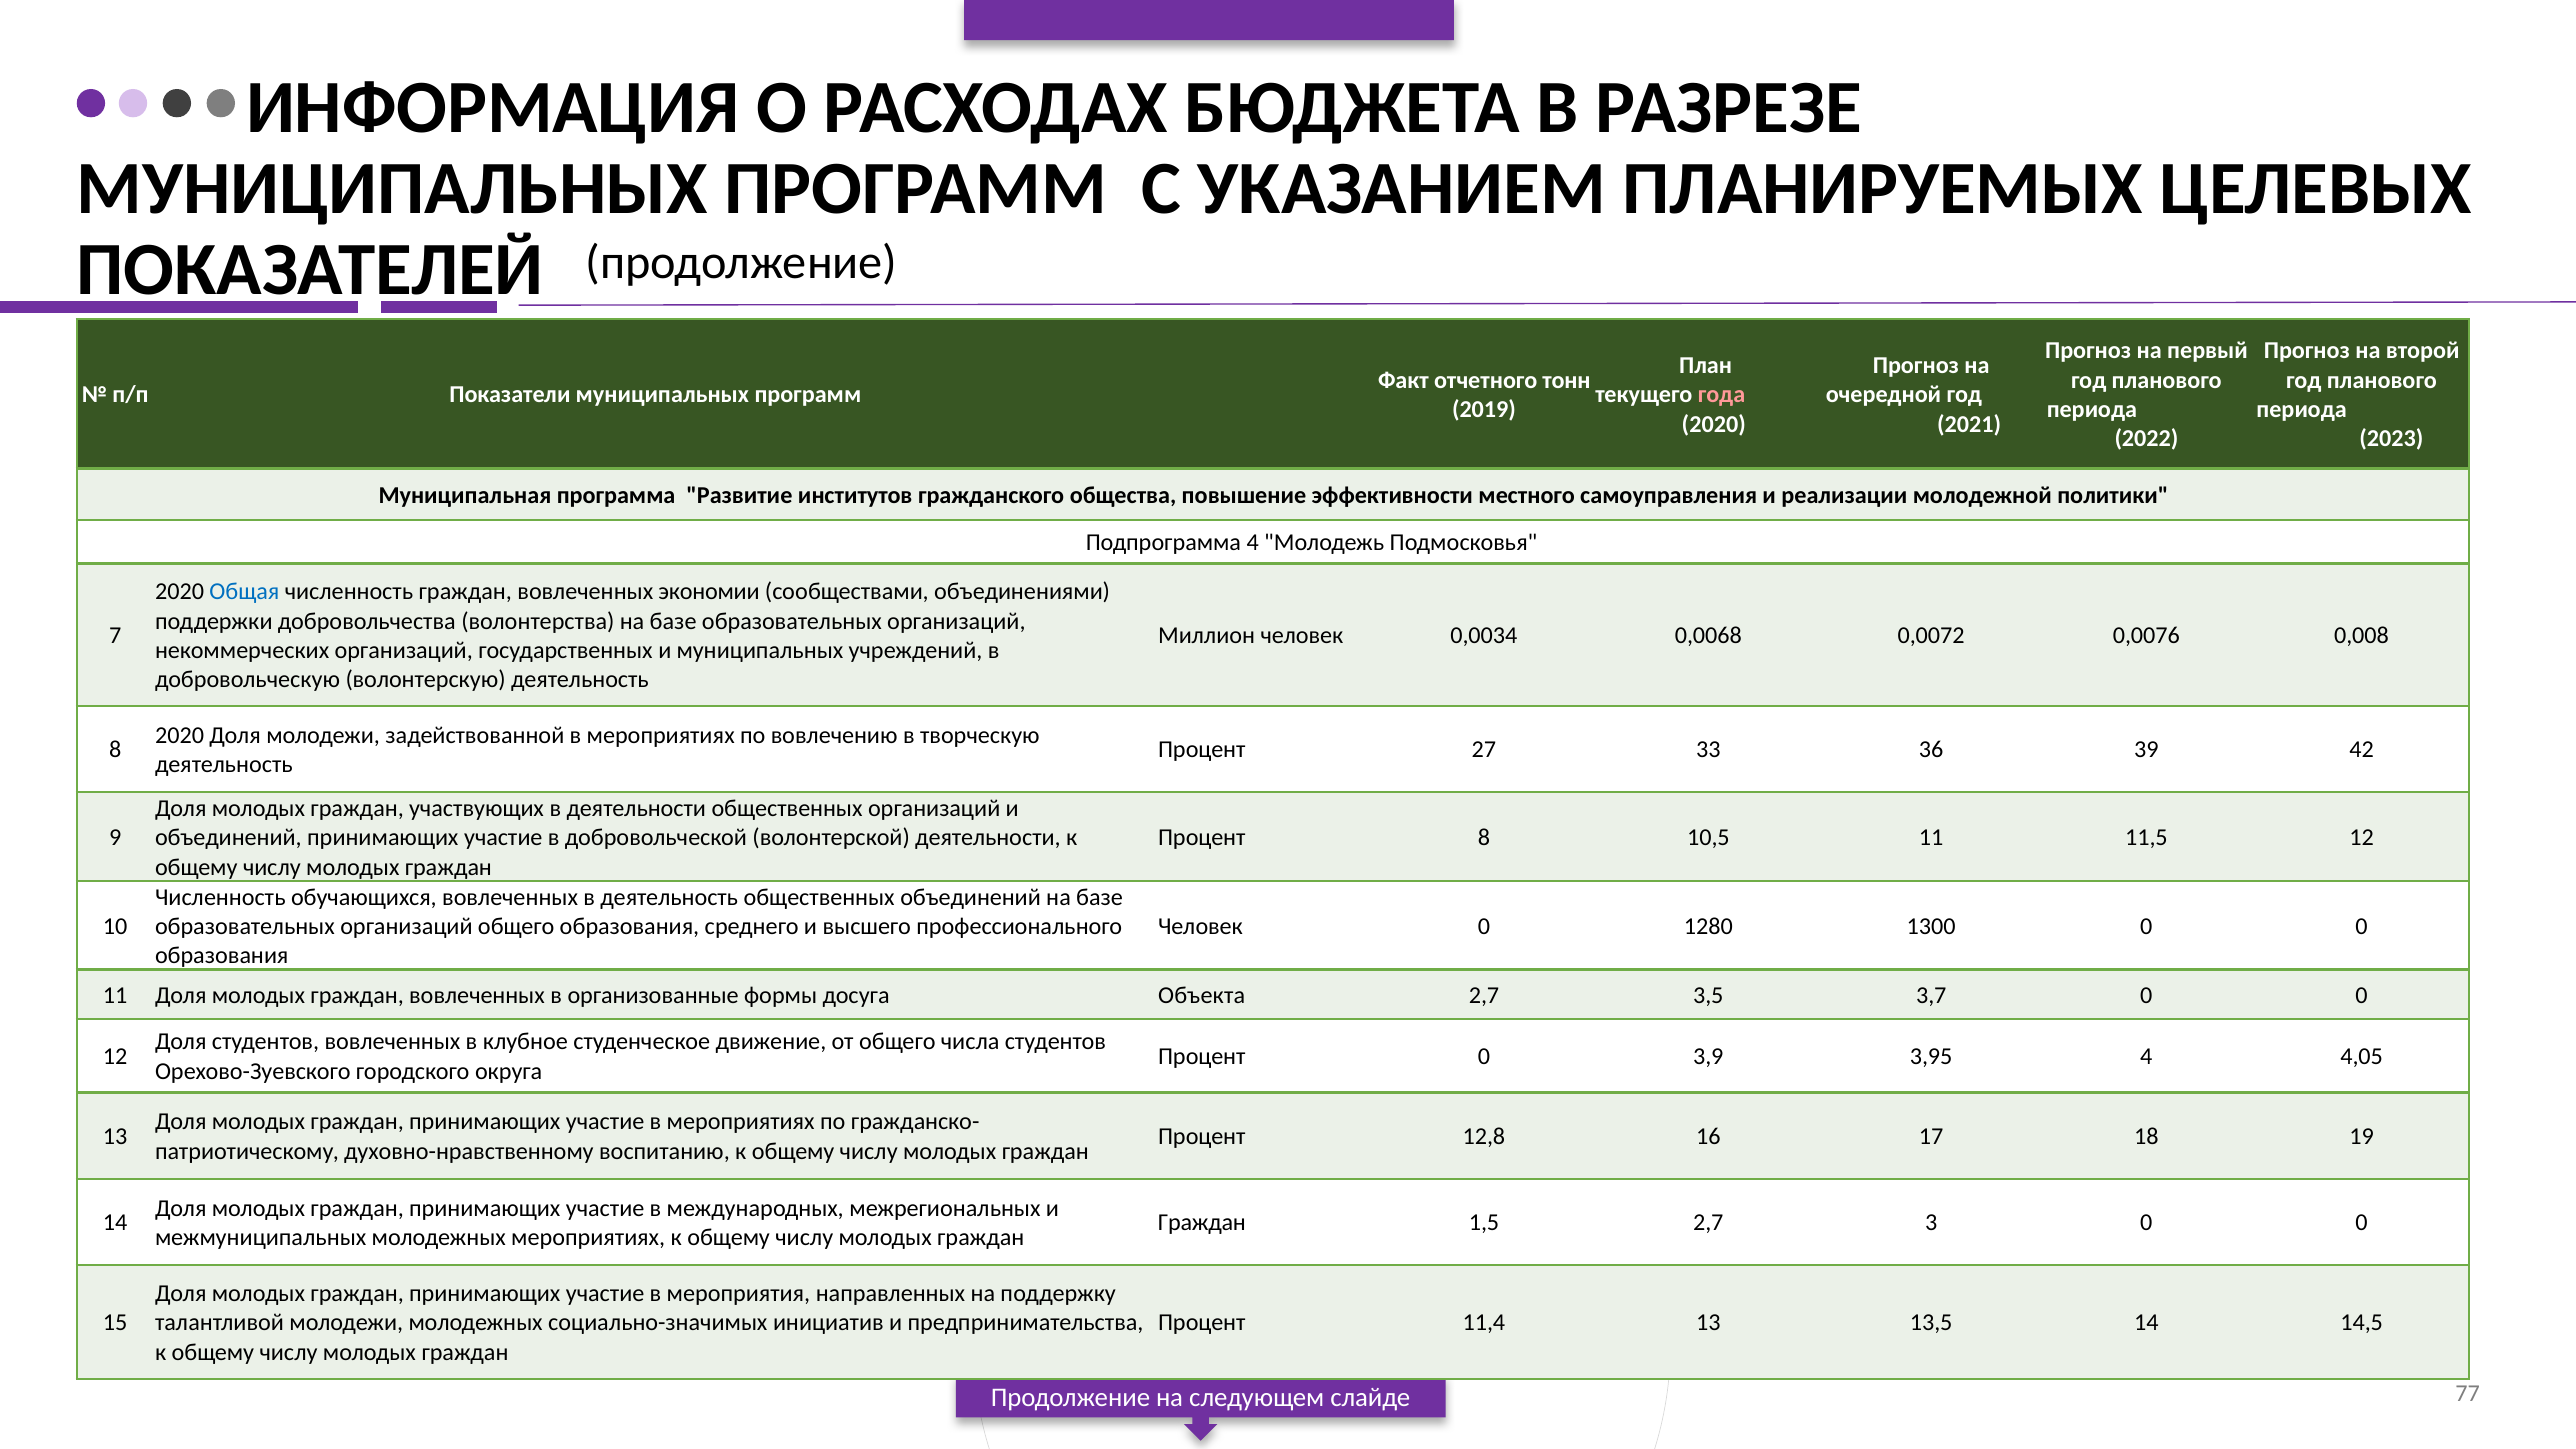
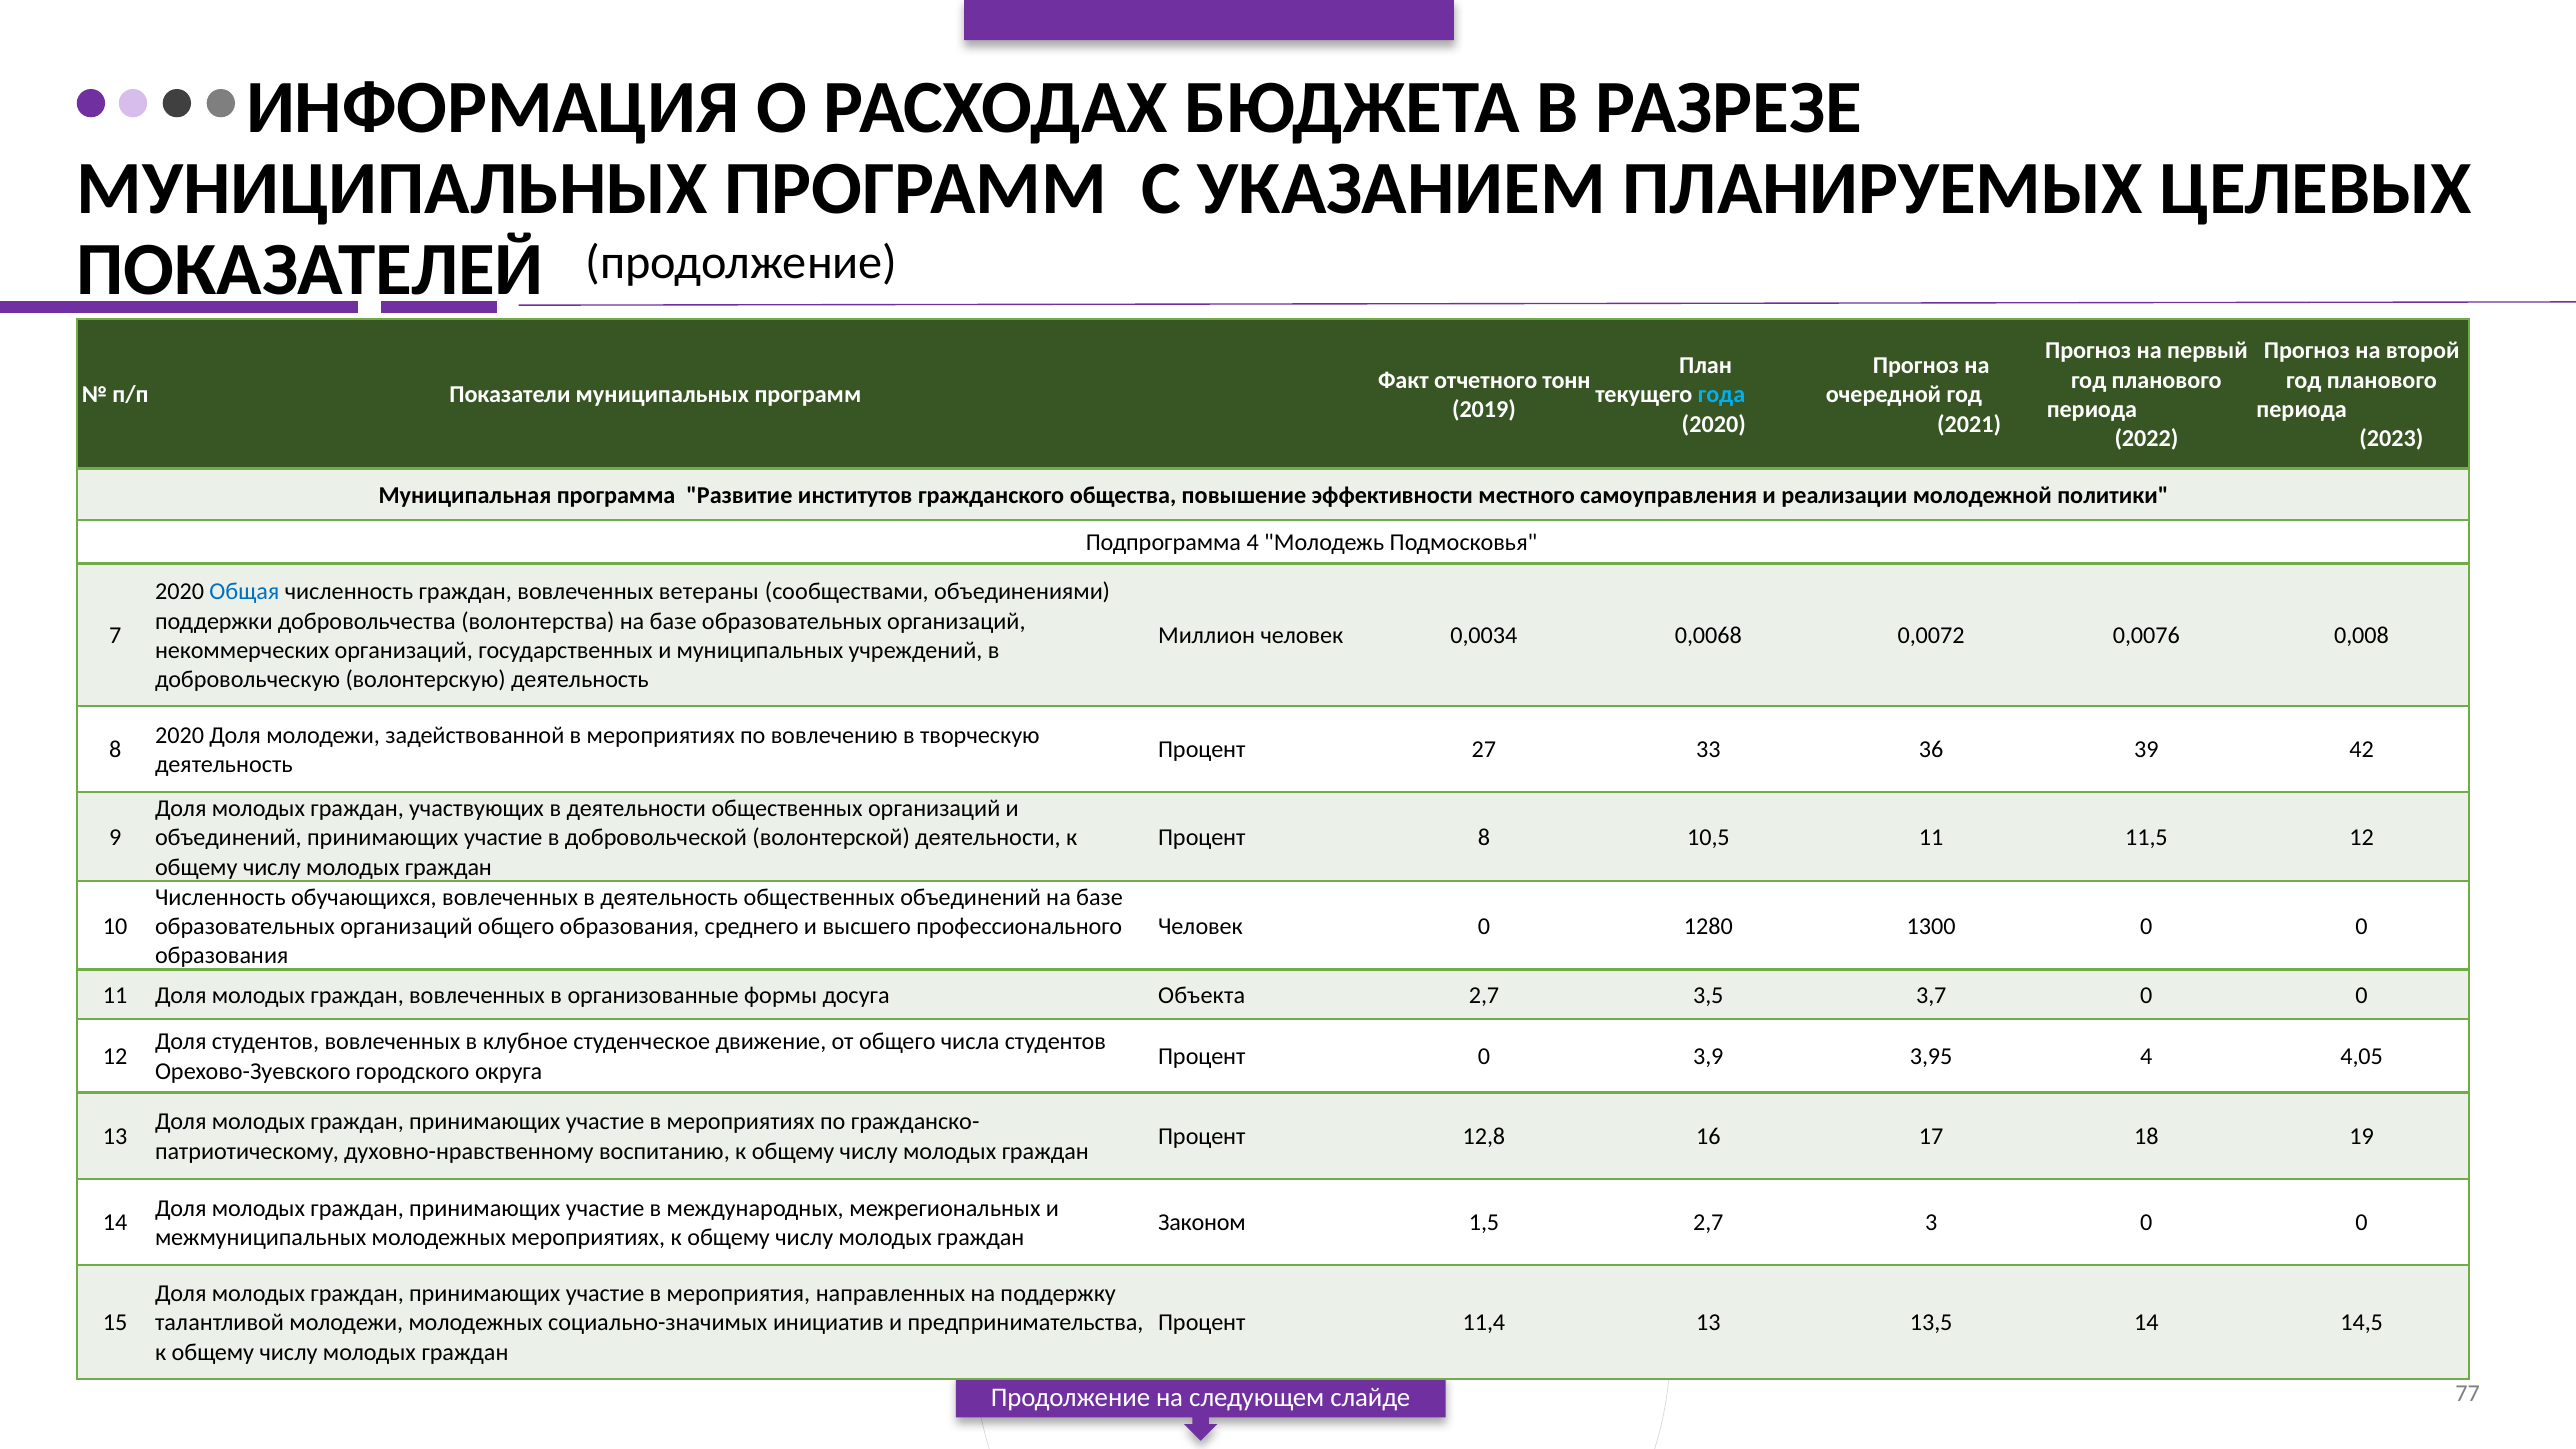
года colour: pink -> light blue
экономии: экономии -> ветераны
Граждан at (1202, 1223): Граждан -> Законом
